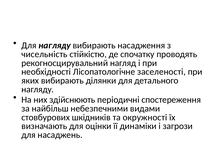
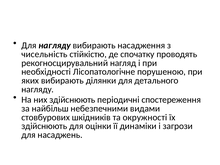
заселеності: заселеності -> порушеною
визначають at (44, 126): визначають -> здійснюють
